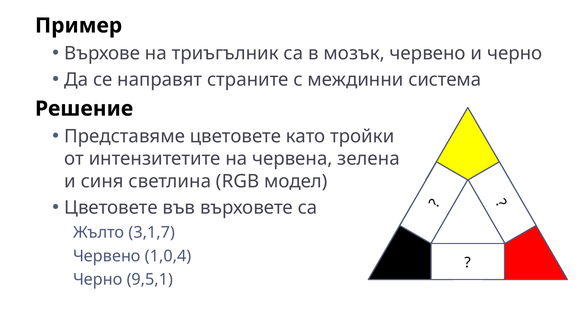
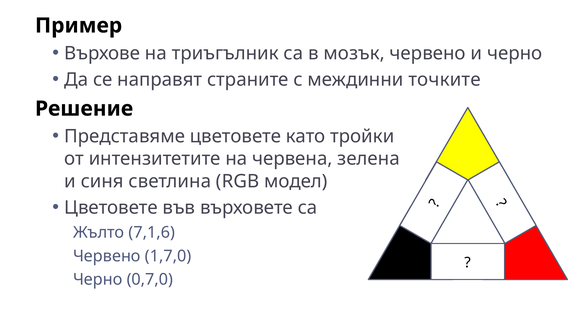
система: система -> точките
3,1,7: 3,1,7 -> 7,1,6
1,0,4: 1,0,4 -> 1,7,0
9,5,1: 9,5,1 -> 0,7,0
